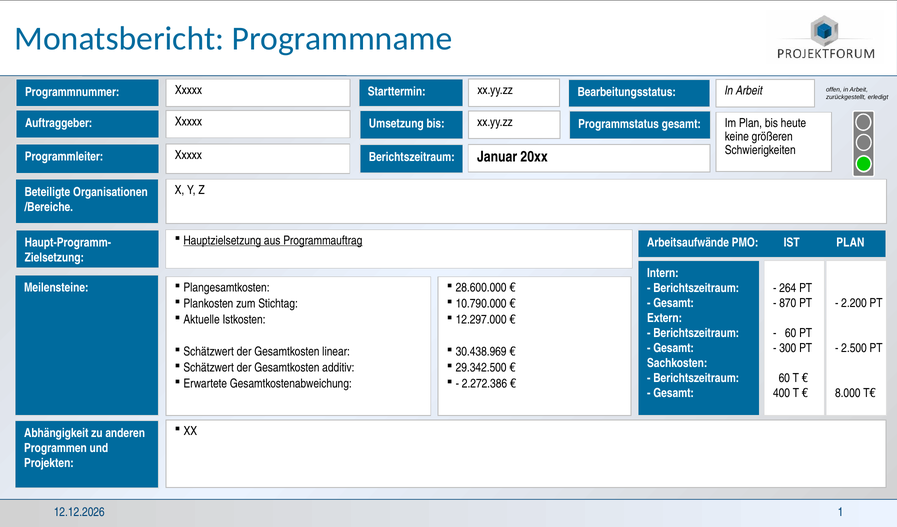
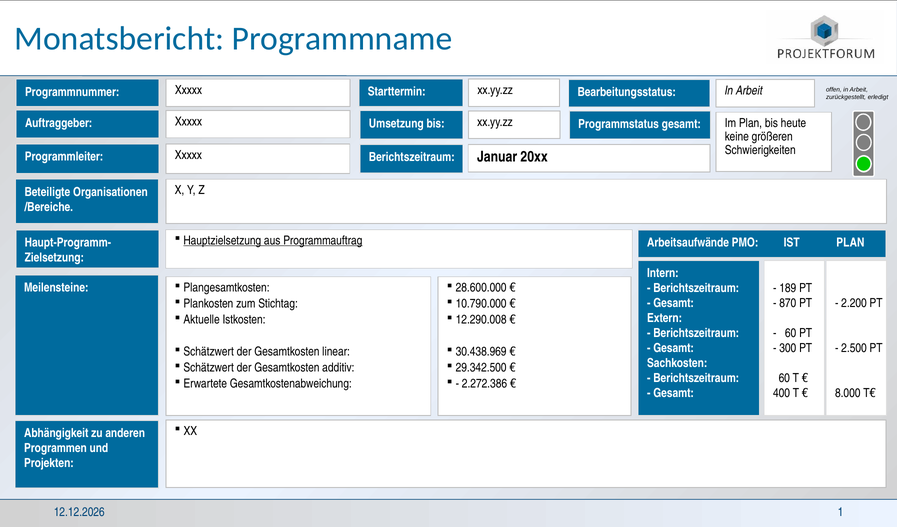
264: 264 -> 189
12.297.000: 12.297.000 -> 12.290.008
